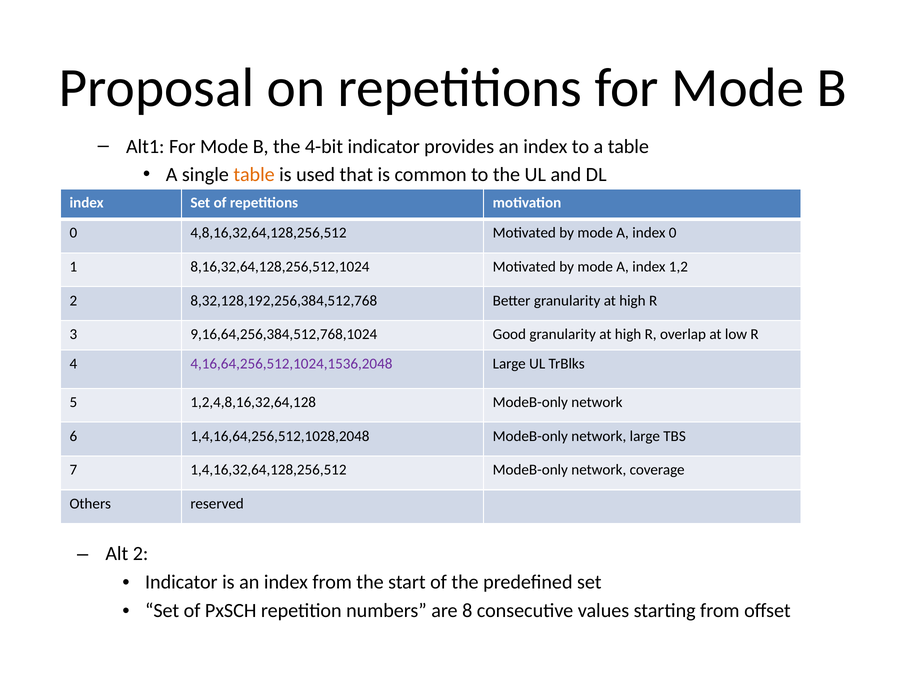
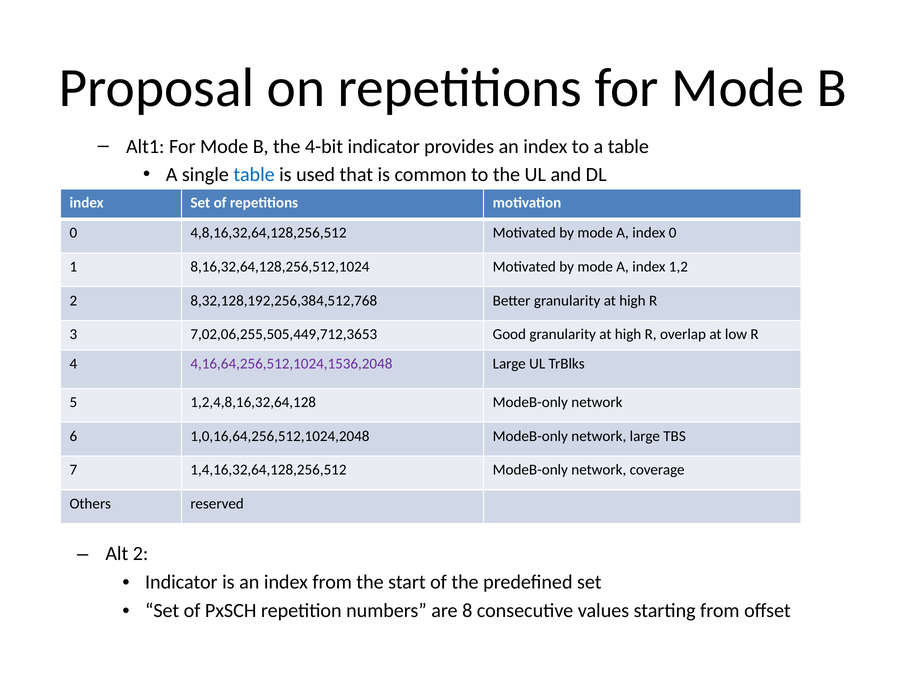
table at (254, 175) colour: orange -> blue
9,16,64,256,384,512,768,1024: 9,16,64,256,384,512,768,1024 -> 7,02,06,255,505,449,712,3653
1,4,16,64,256,512,1028,2048: 1,4,16,64,256,512,1028,2048 -> 1,0,16,64,256,512,1024,2048
